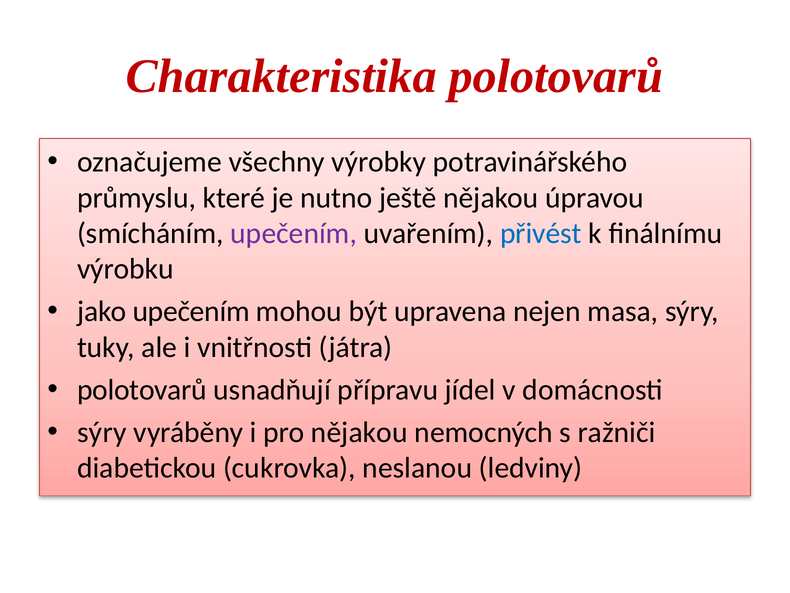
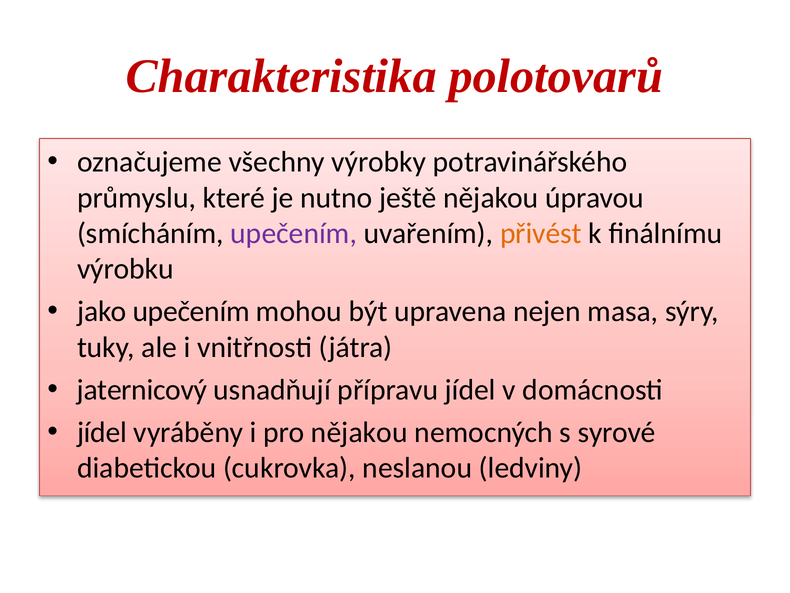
přivést colour: blue -> orange
polotovarů at (142, 390): polotovarů -> jaternicový
sýry at (102, 432): sýry -> jídel
ražniči: ražniči -> syrové
